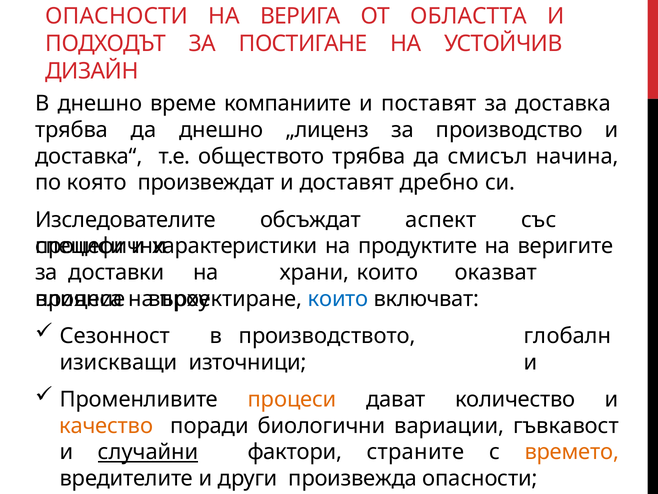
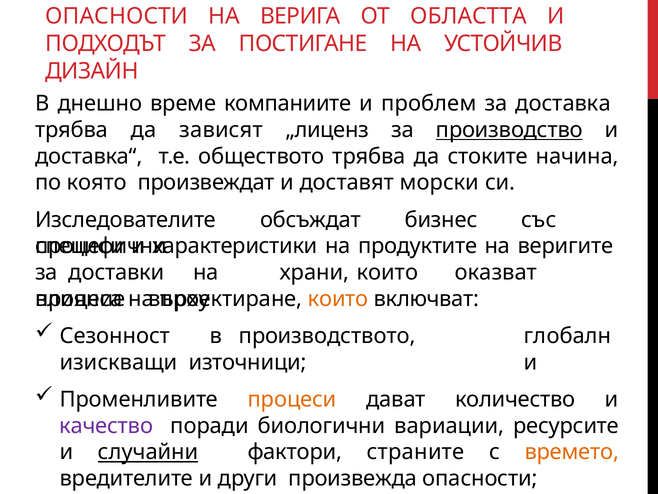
поставят: поставят -> проблем
да днешно: днешно -> зависят
производство underline: none -> present
смисъл: смисъл -> стоките
дребно: дребно -> морски
аспект: аспект -> бизнес
които at (338, 299) colour: blue -> orange
качество colour: orange -> purple
гъвкавост: гъвкавост -> ресурсите
